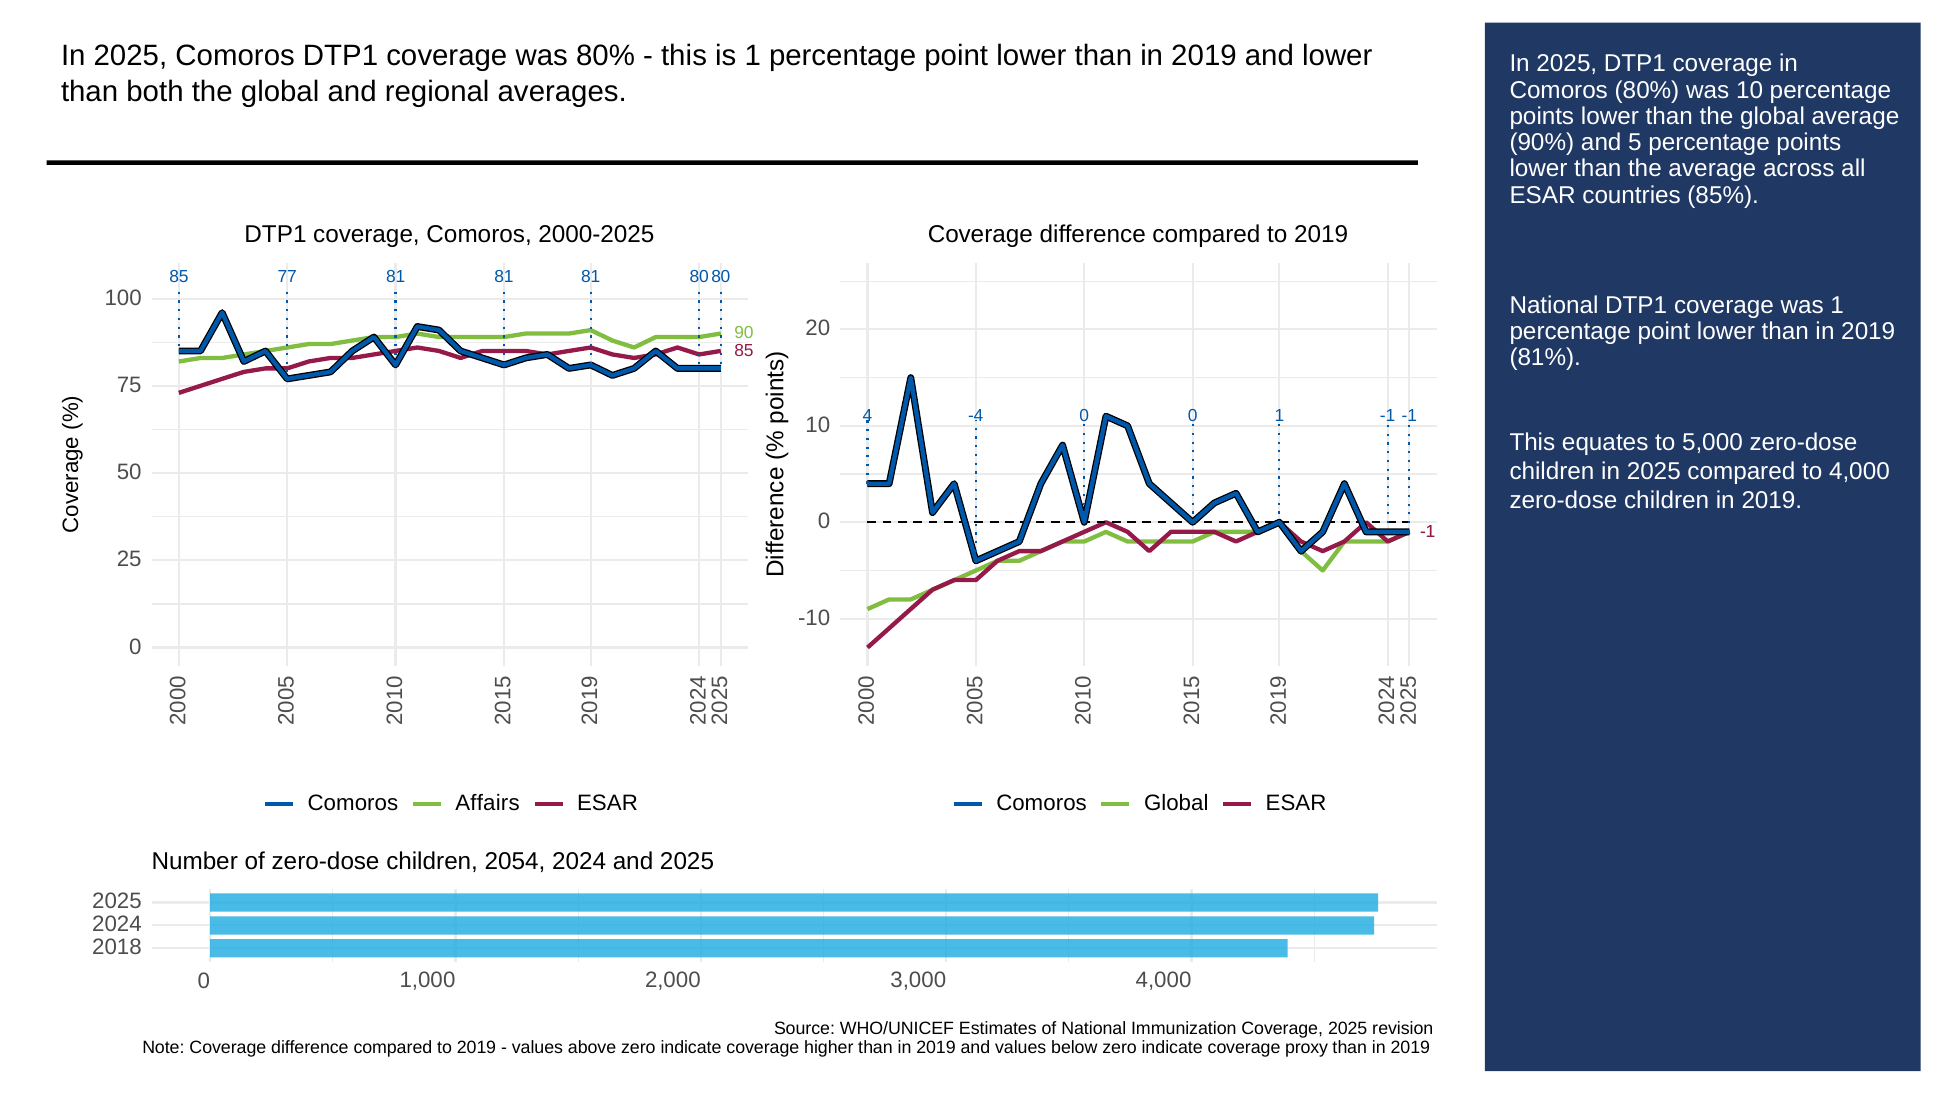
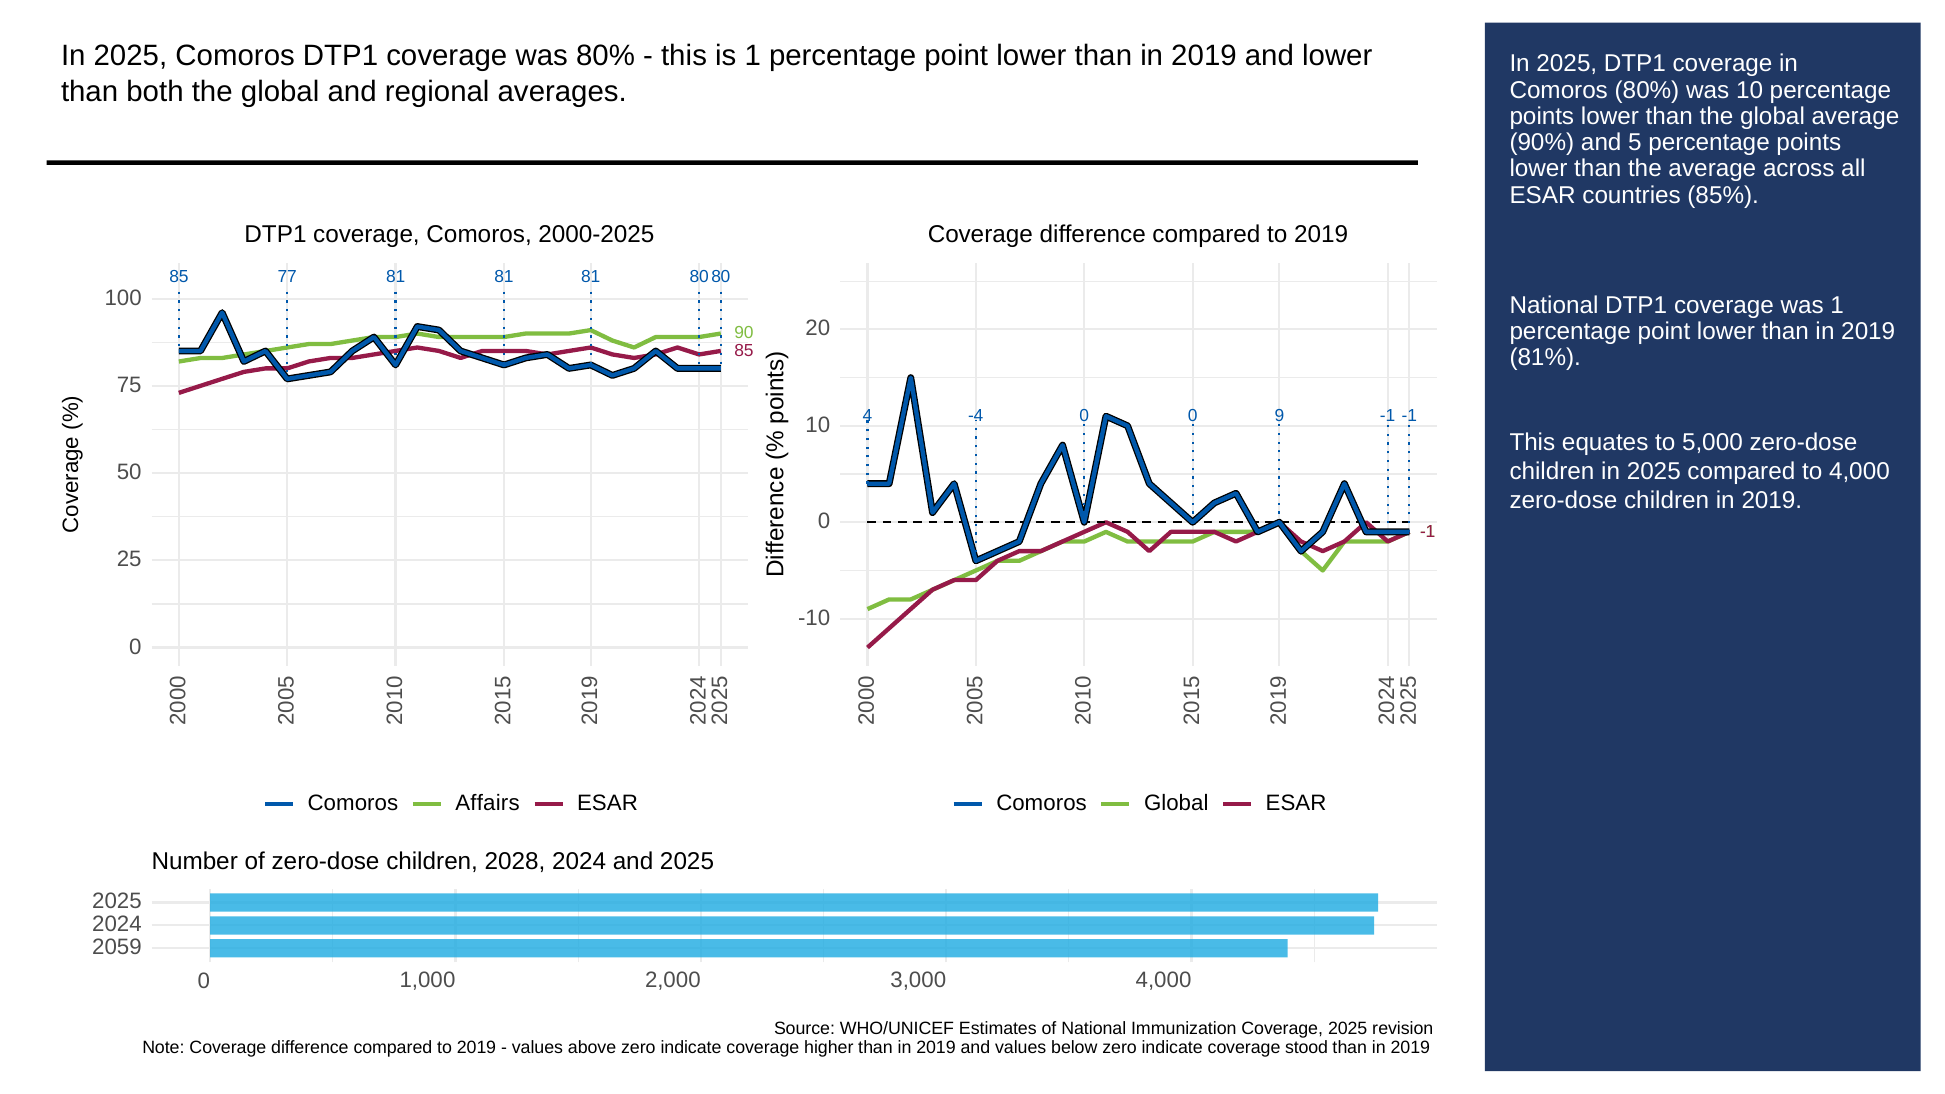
0 0 1: 1 -> 9
2054: 2054 -> 2028
2018: 2018 -> 2059
proxy: proxy -> stood
